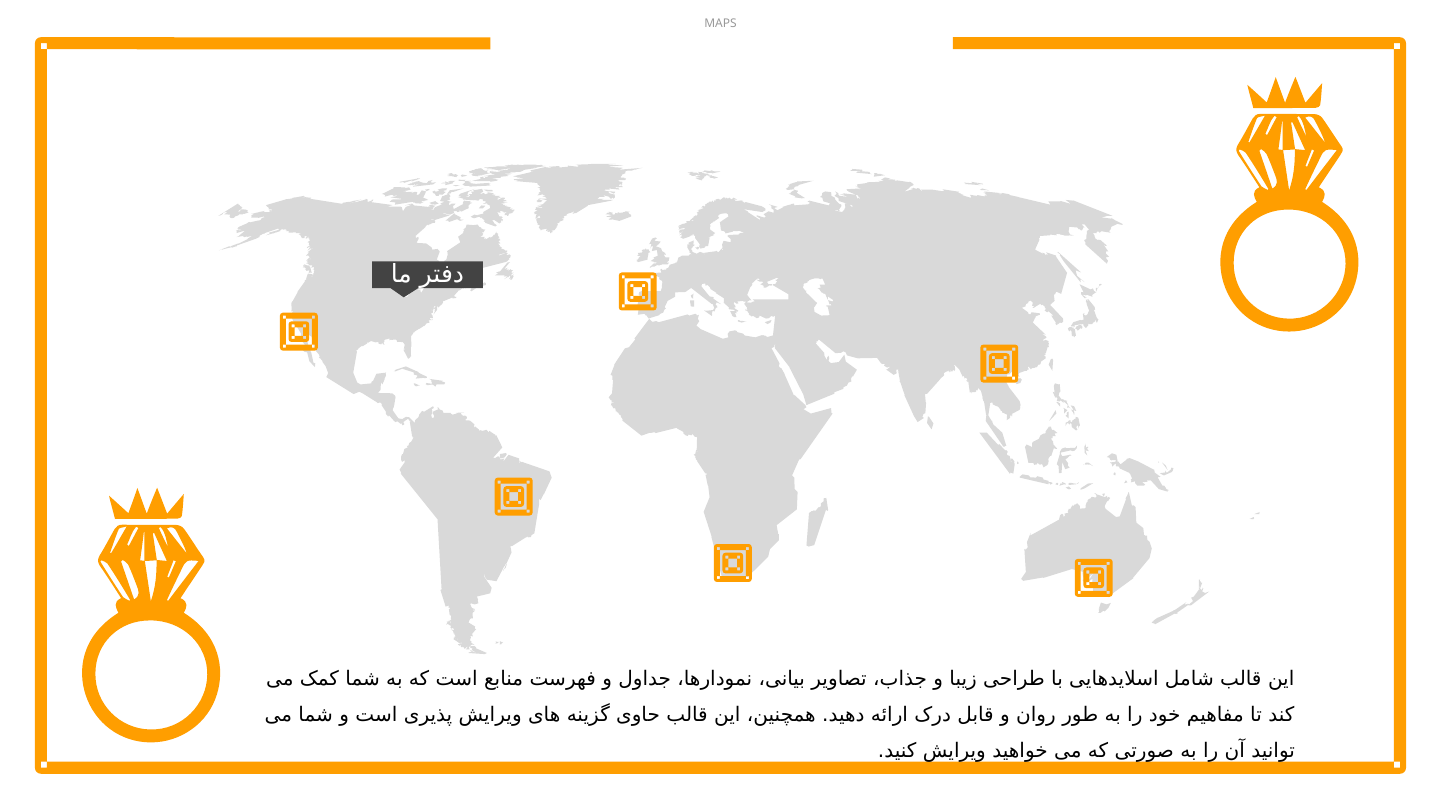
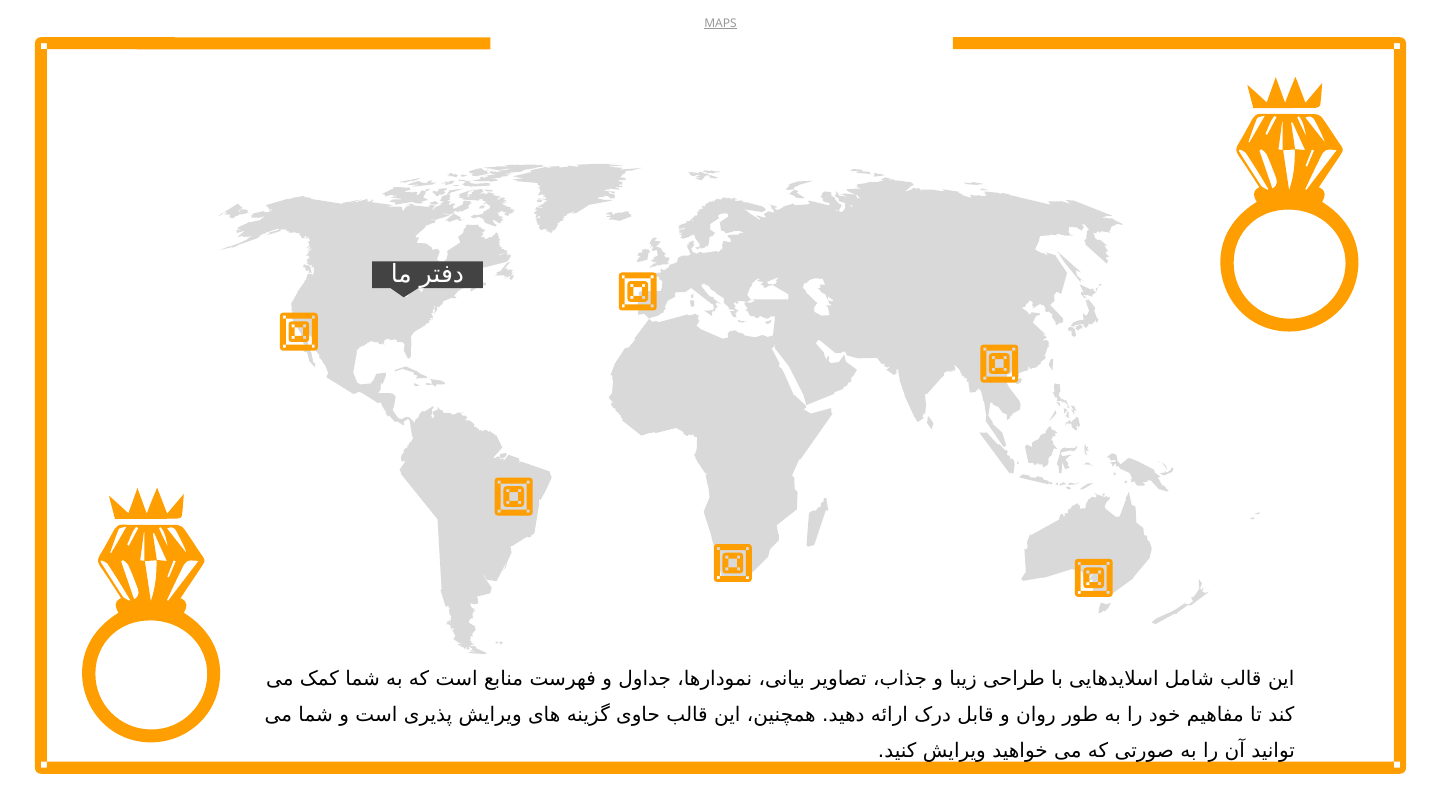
MAPS underline: none -> present
